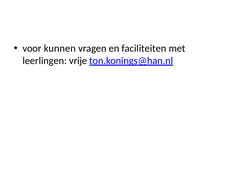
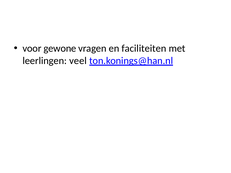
kunnen: kunnen -> gewone
vrije: vrije -> veel
